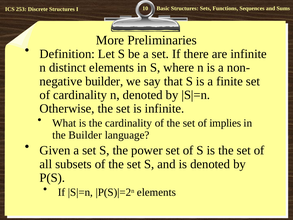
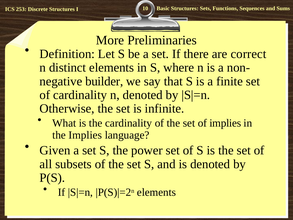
are infinite: infinite -> correct
the Builder: Builder -> Implies
